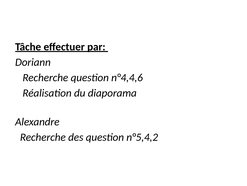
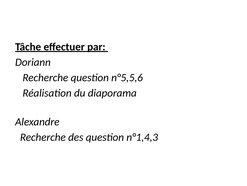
n°4,4,6: n°4,4,6 -> n°5,5,6
n°5,4,2: n°5,4,2 -> n°1,4,3
